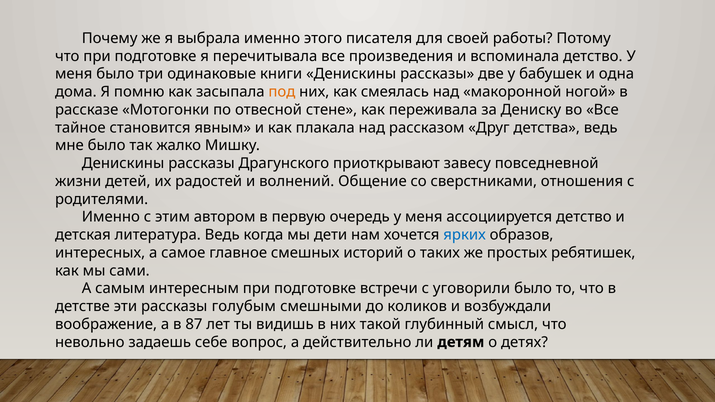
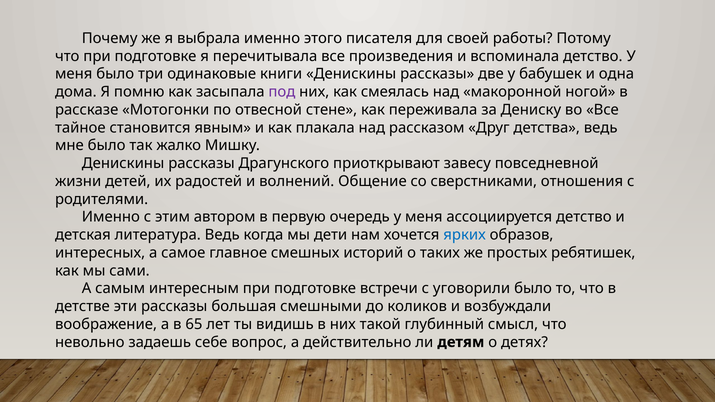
под colour: orange -> purple
голубым: голубым -> большая
87: 87 -> 65
